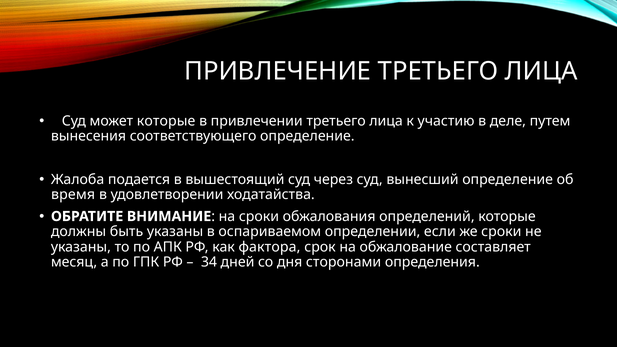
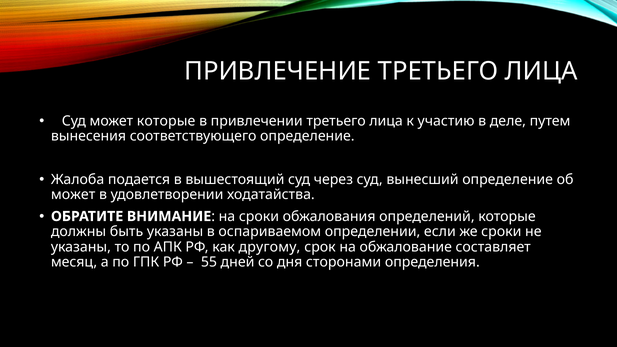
время at (73, 195): время -> может
фактора: фактора -> другому
34: 34 -> 55
